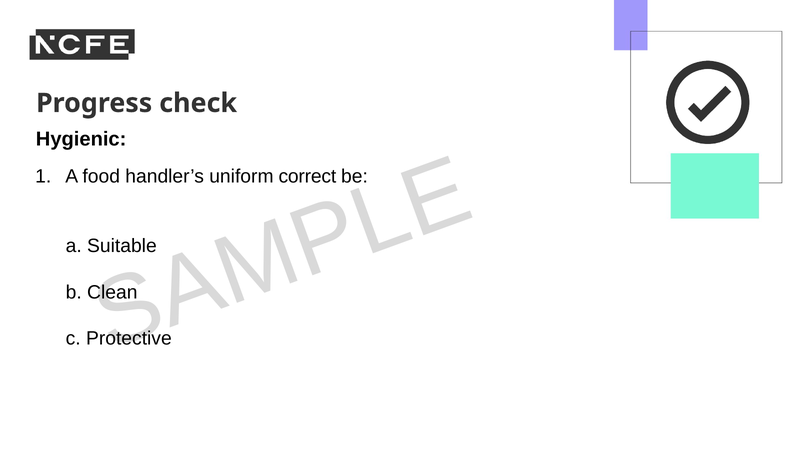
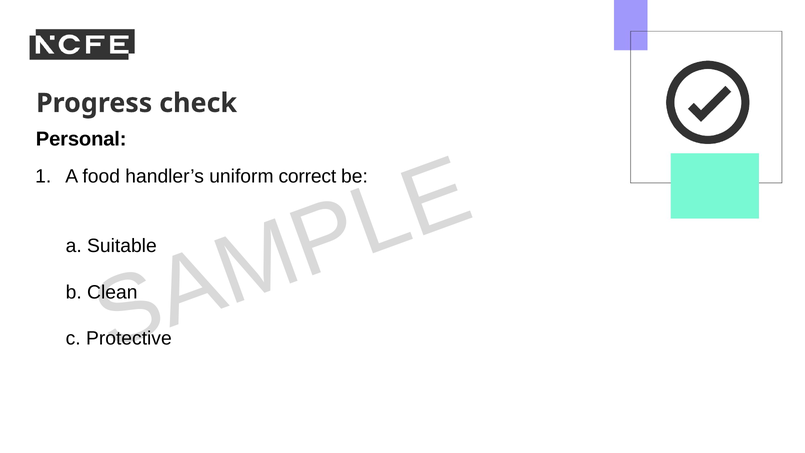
Hygienic: Hygienic -> Personal
